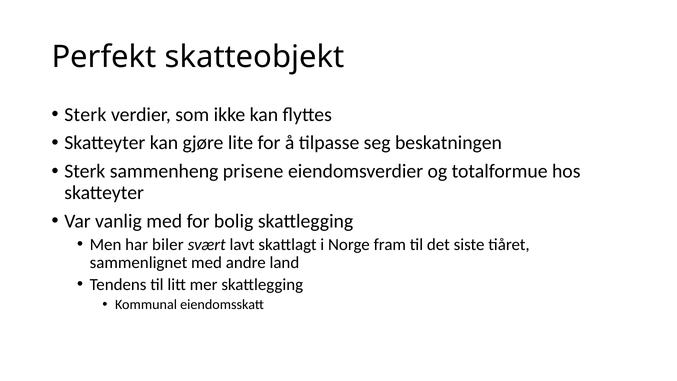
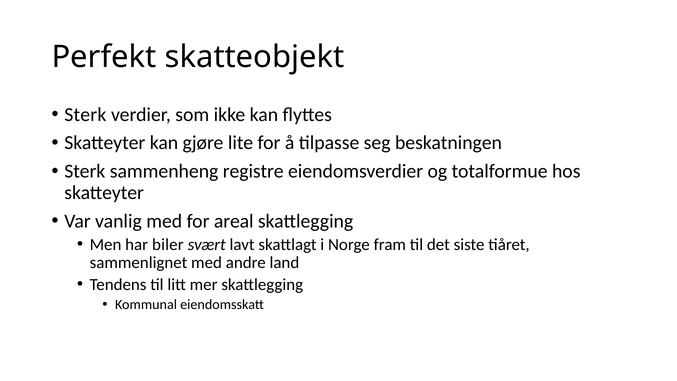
prisene: prisene -> registre
bolig: bolig -> areal
